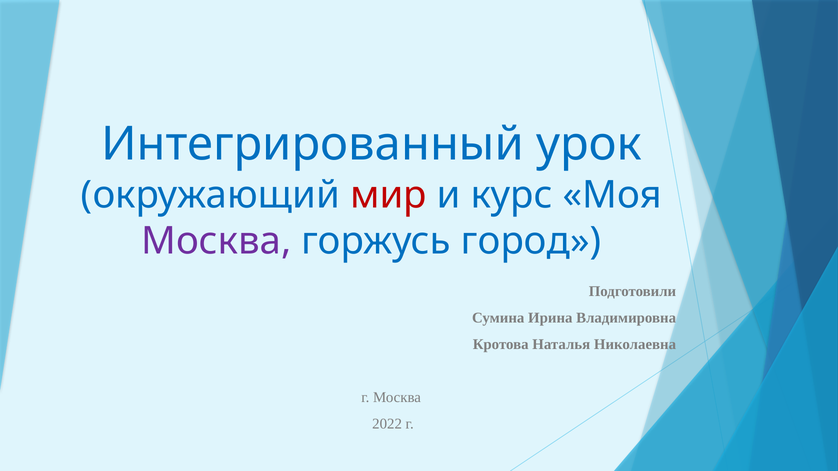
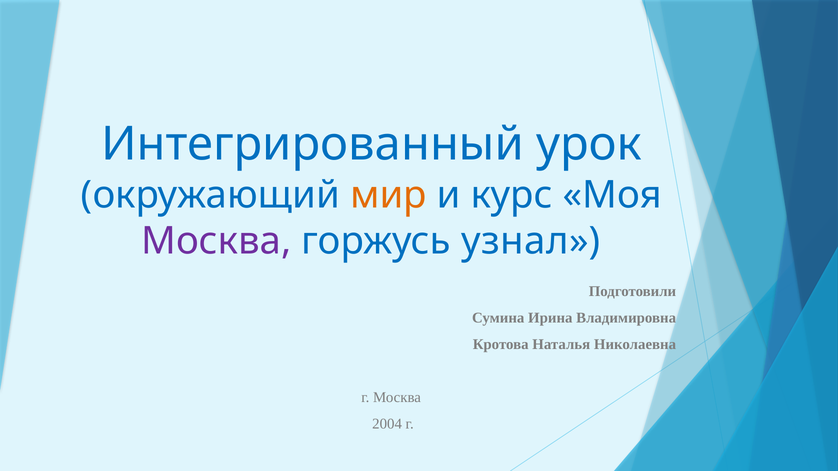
мир colour: red -> orange
город: город -> узнал
2022: 2022 -> 2004
